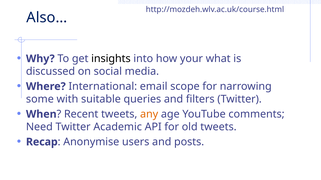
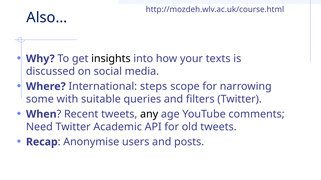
what: what -> texts
email: email -> steps
any colour: orange -> black
